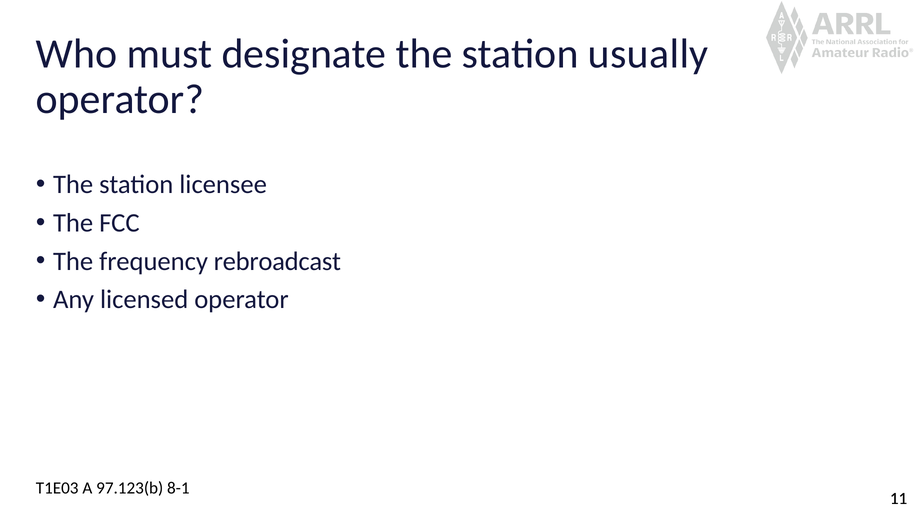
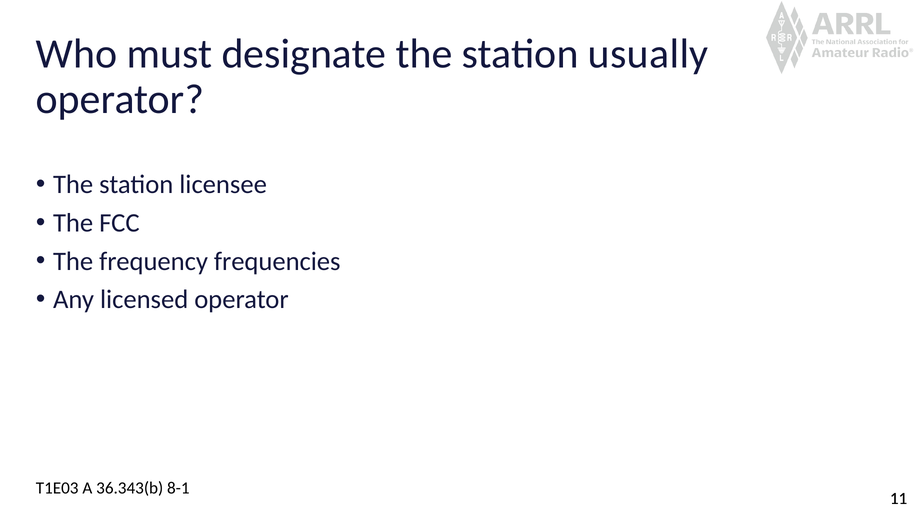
rebroadcast: rebroadcast -> frequencies
97.123(b: 97.123(b -> 36.343(b
